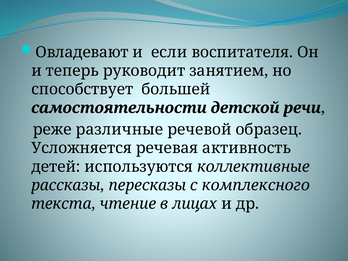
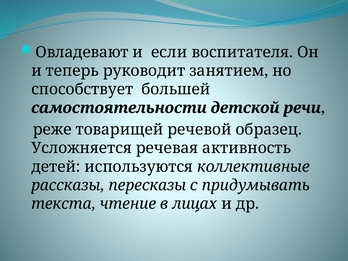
различные: различные -> товарищей
комплексного: комплексного -> придумывать
